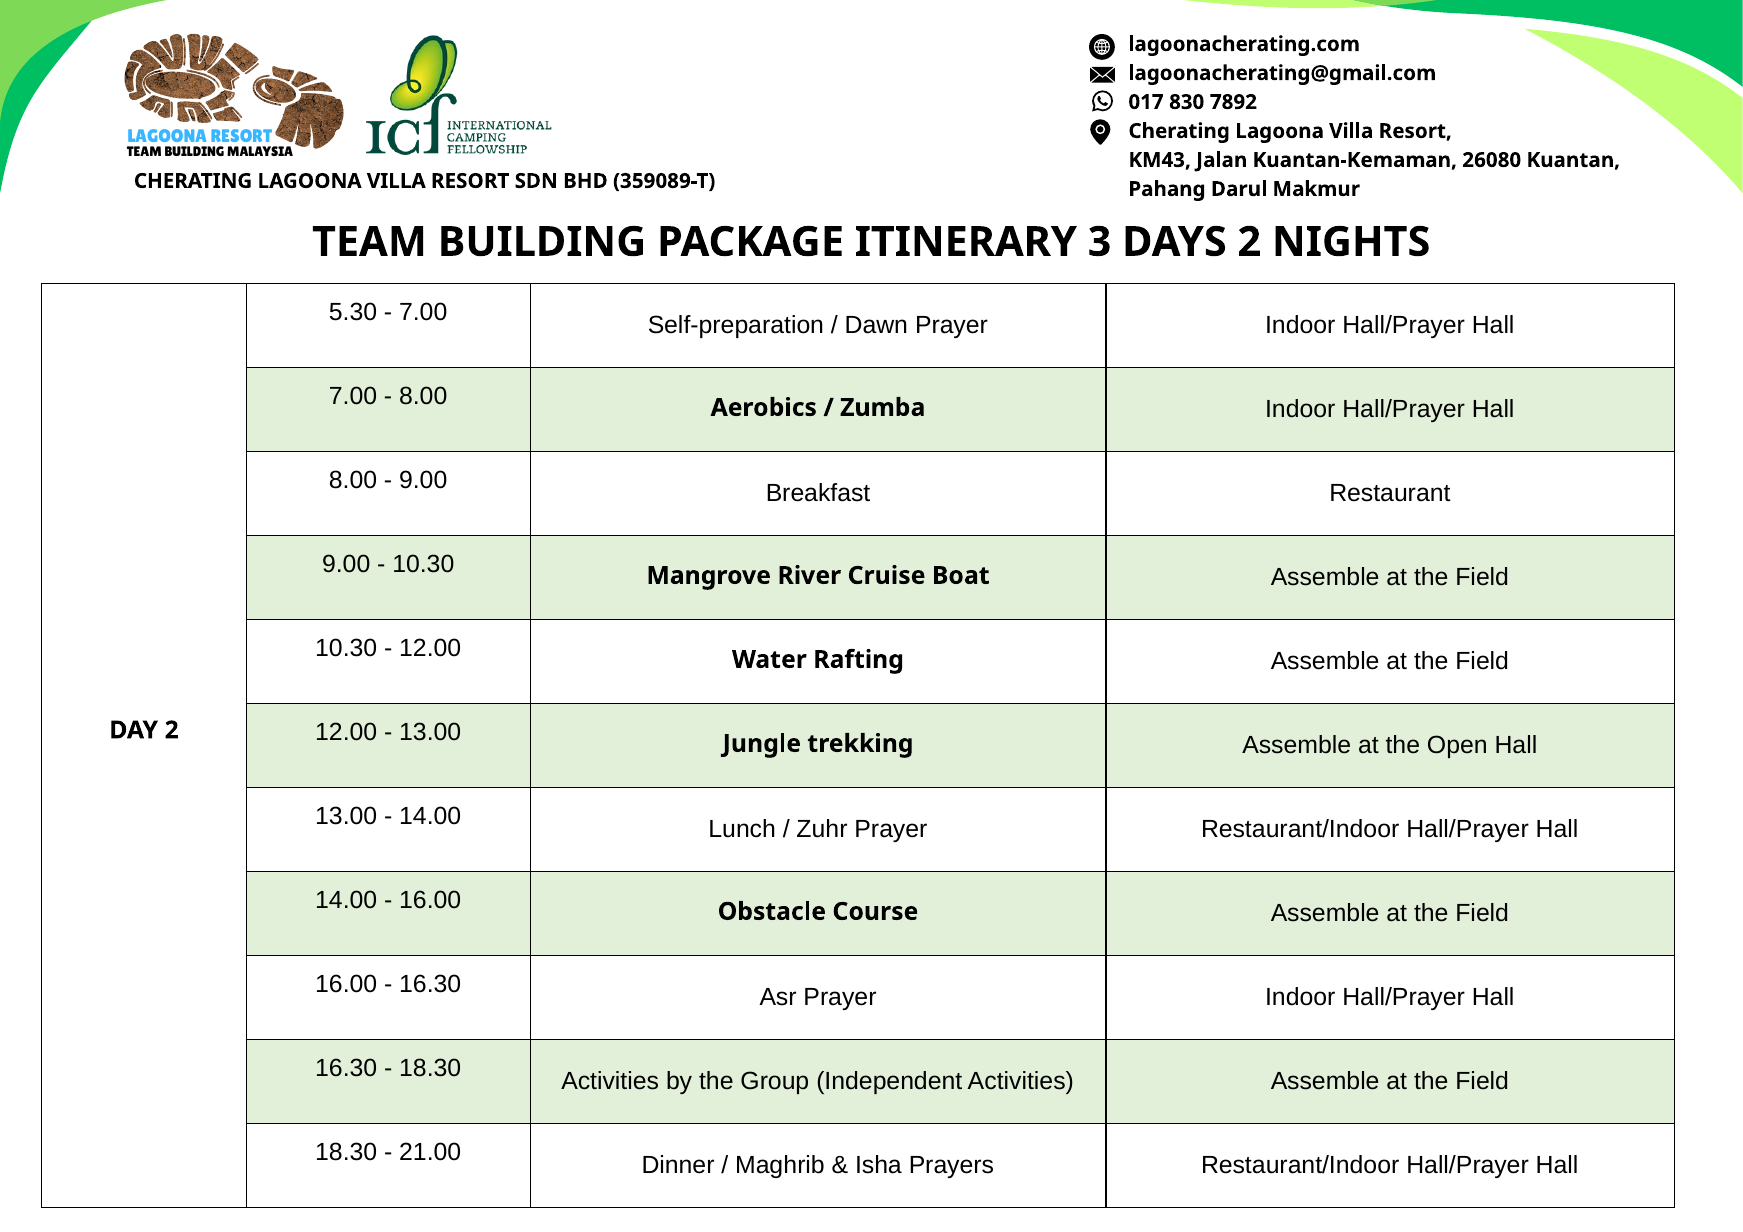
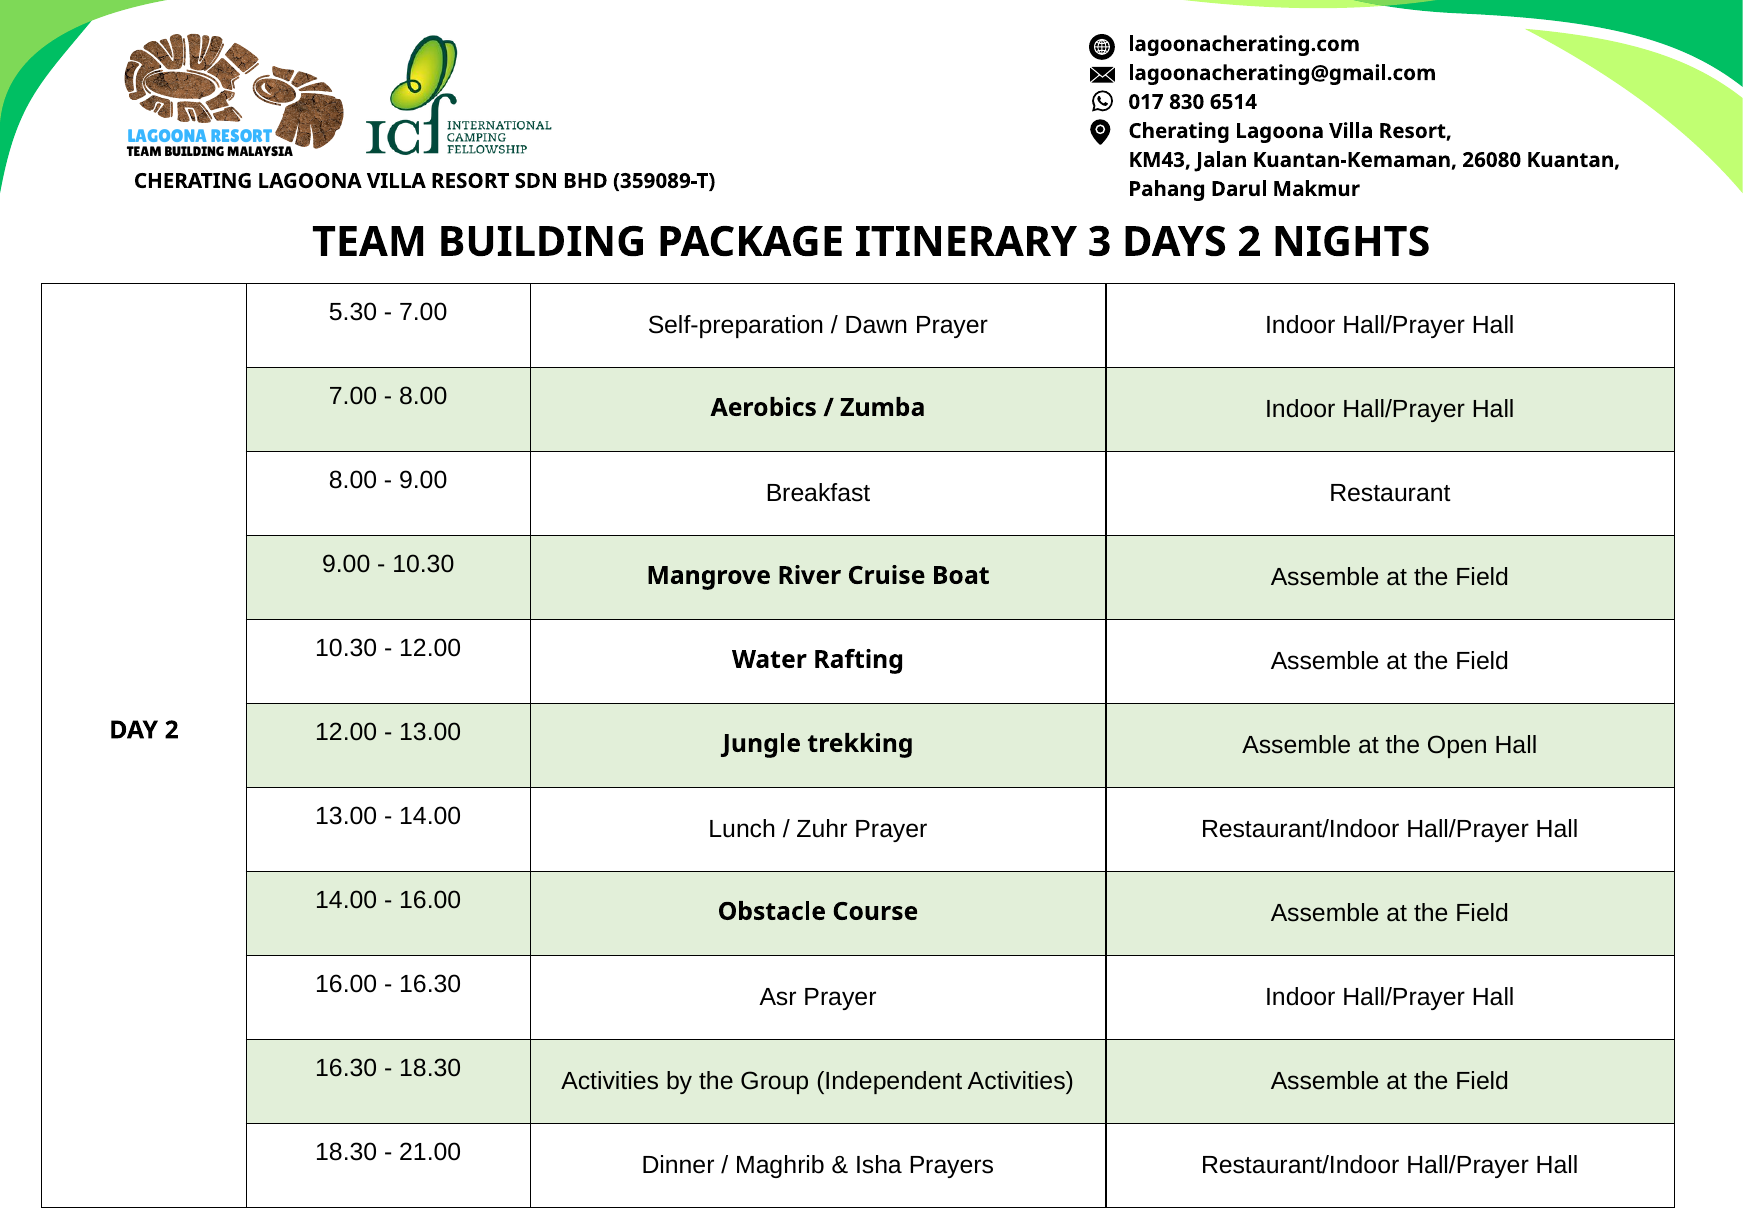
7892: 7892 -> 6514
